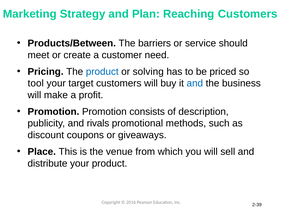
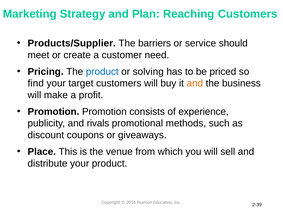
Products/Between: Products/Between -> Products/Supplier
tool: tool -> find
and at (195, 83) colour: blue -> orange
description: description -> experience
